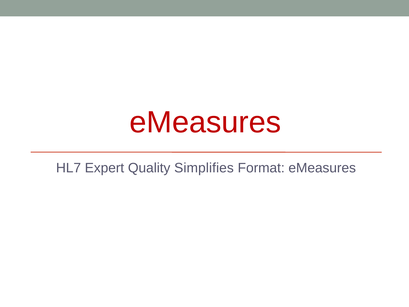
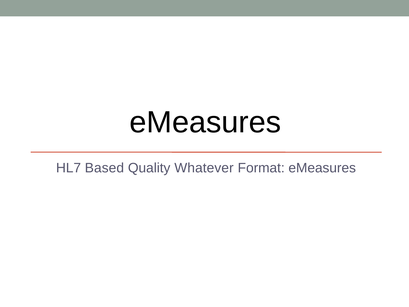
eMeasures at (205, 122) colour: red -> black
Expert: Expert -> Based
Simplifies: Simplifies -> Whatever
